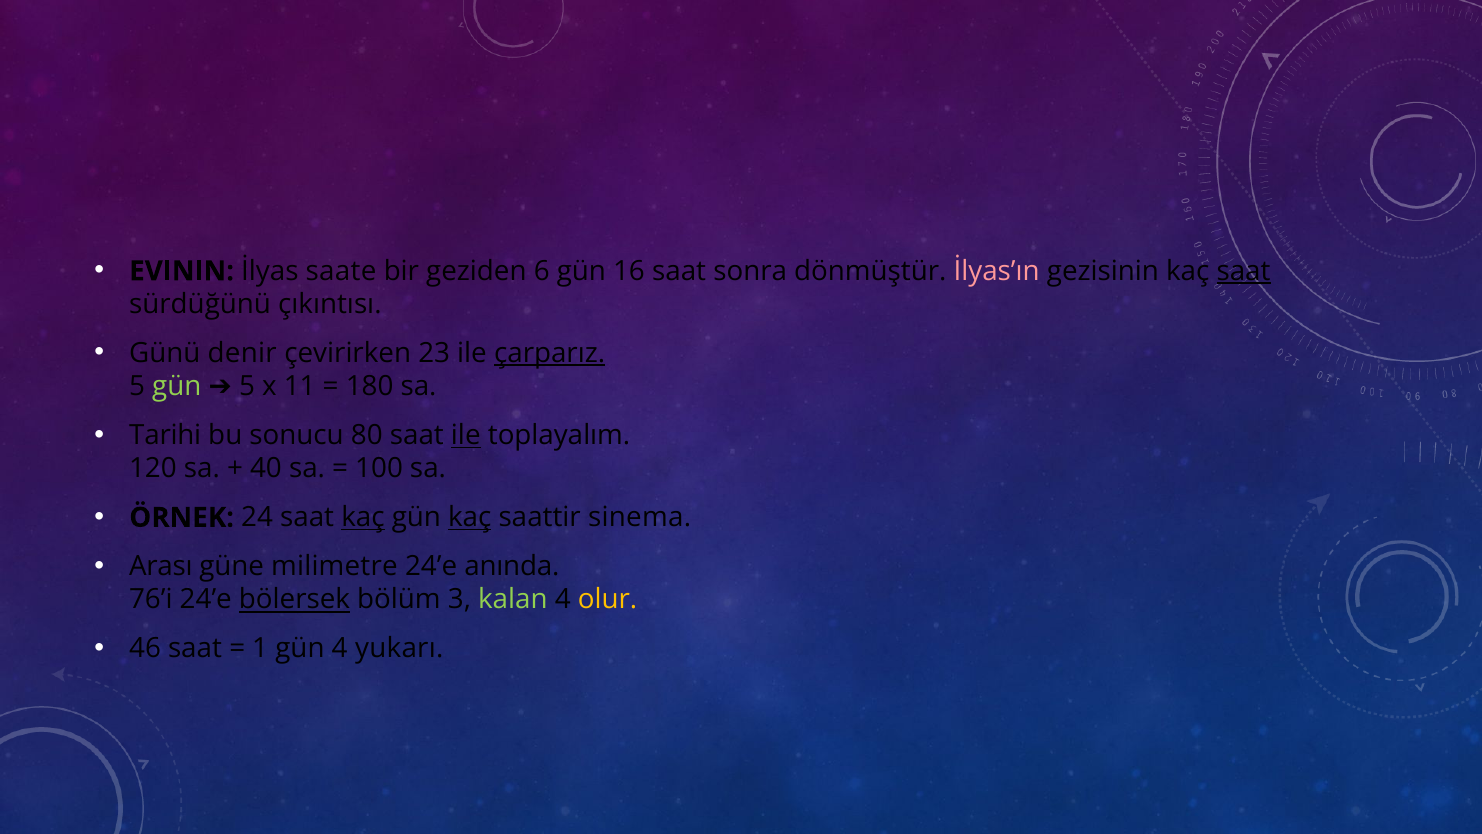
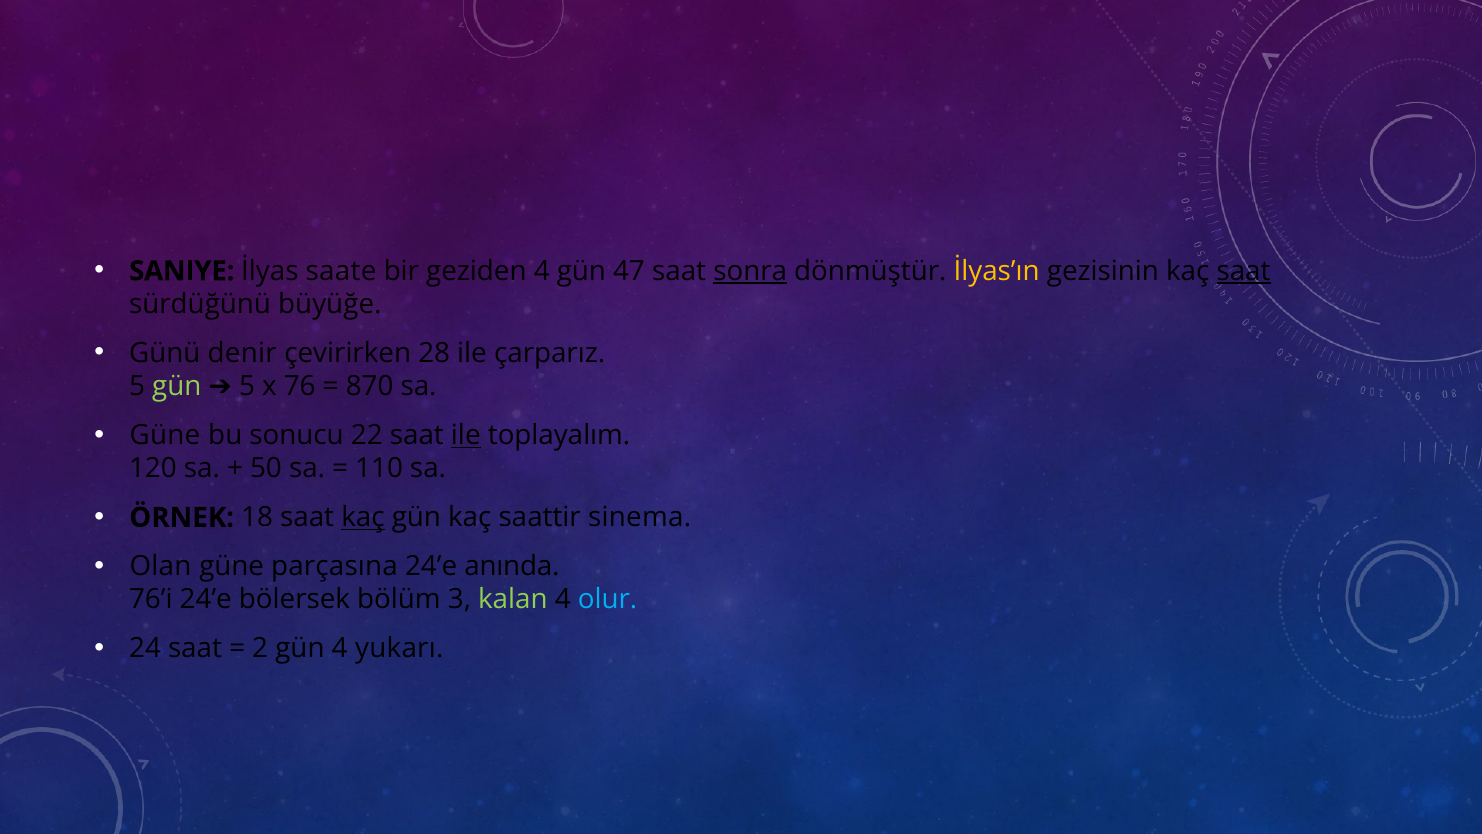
EVININ: EVININ -> SANIYE
geziden 6: 6 -> 4
16: 16 -> 47
sonra underline: none -> present
İlyas’ın colour: pink -> yellow
çıkıntısı: çıkıntısı -> büyüğe
23: 23 -> 28
çarparız underline: present -> none
11: 11 -> 76
180: 180 -> 870
Tarihi at (165, 435): Tarihi -> Güne
80: 80 -> 22
40: 40 -> 50
100: 100 -> 110
24: 24 -> 18
kaç at (470, 517) underline: present -> none
Arası: Arası -> Olan
milimetre: milimetre -> parçasına
bölersek underline: present -> none
olur colour: yellow -> light blue
46: 46 -> 24
1: 1 -> 2
